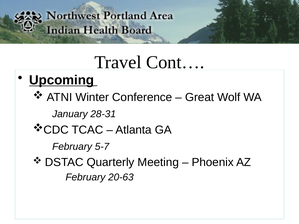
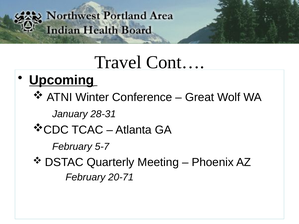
20-63: 20-63 -> 20-71
